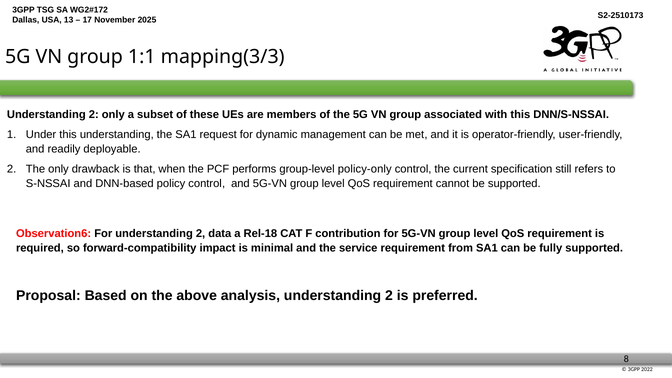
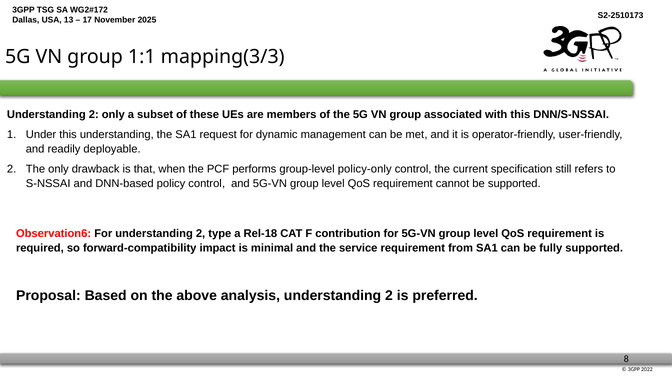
data: data -> type
